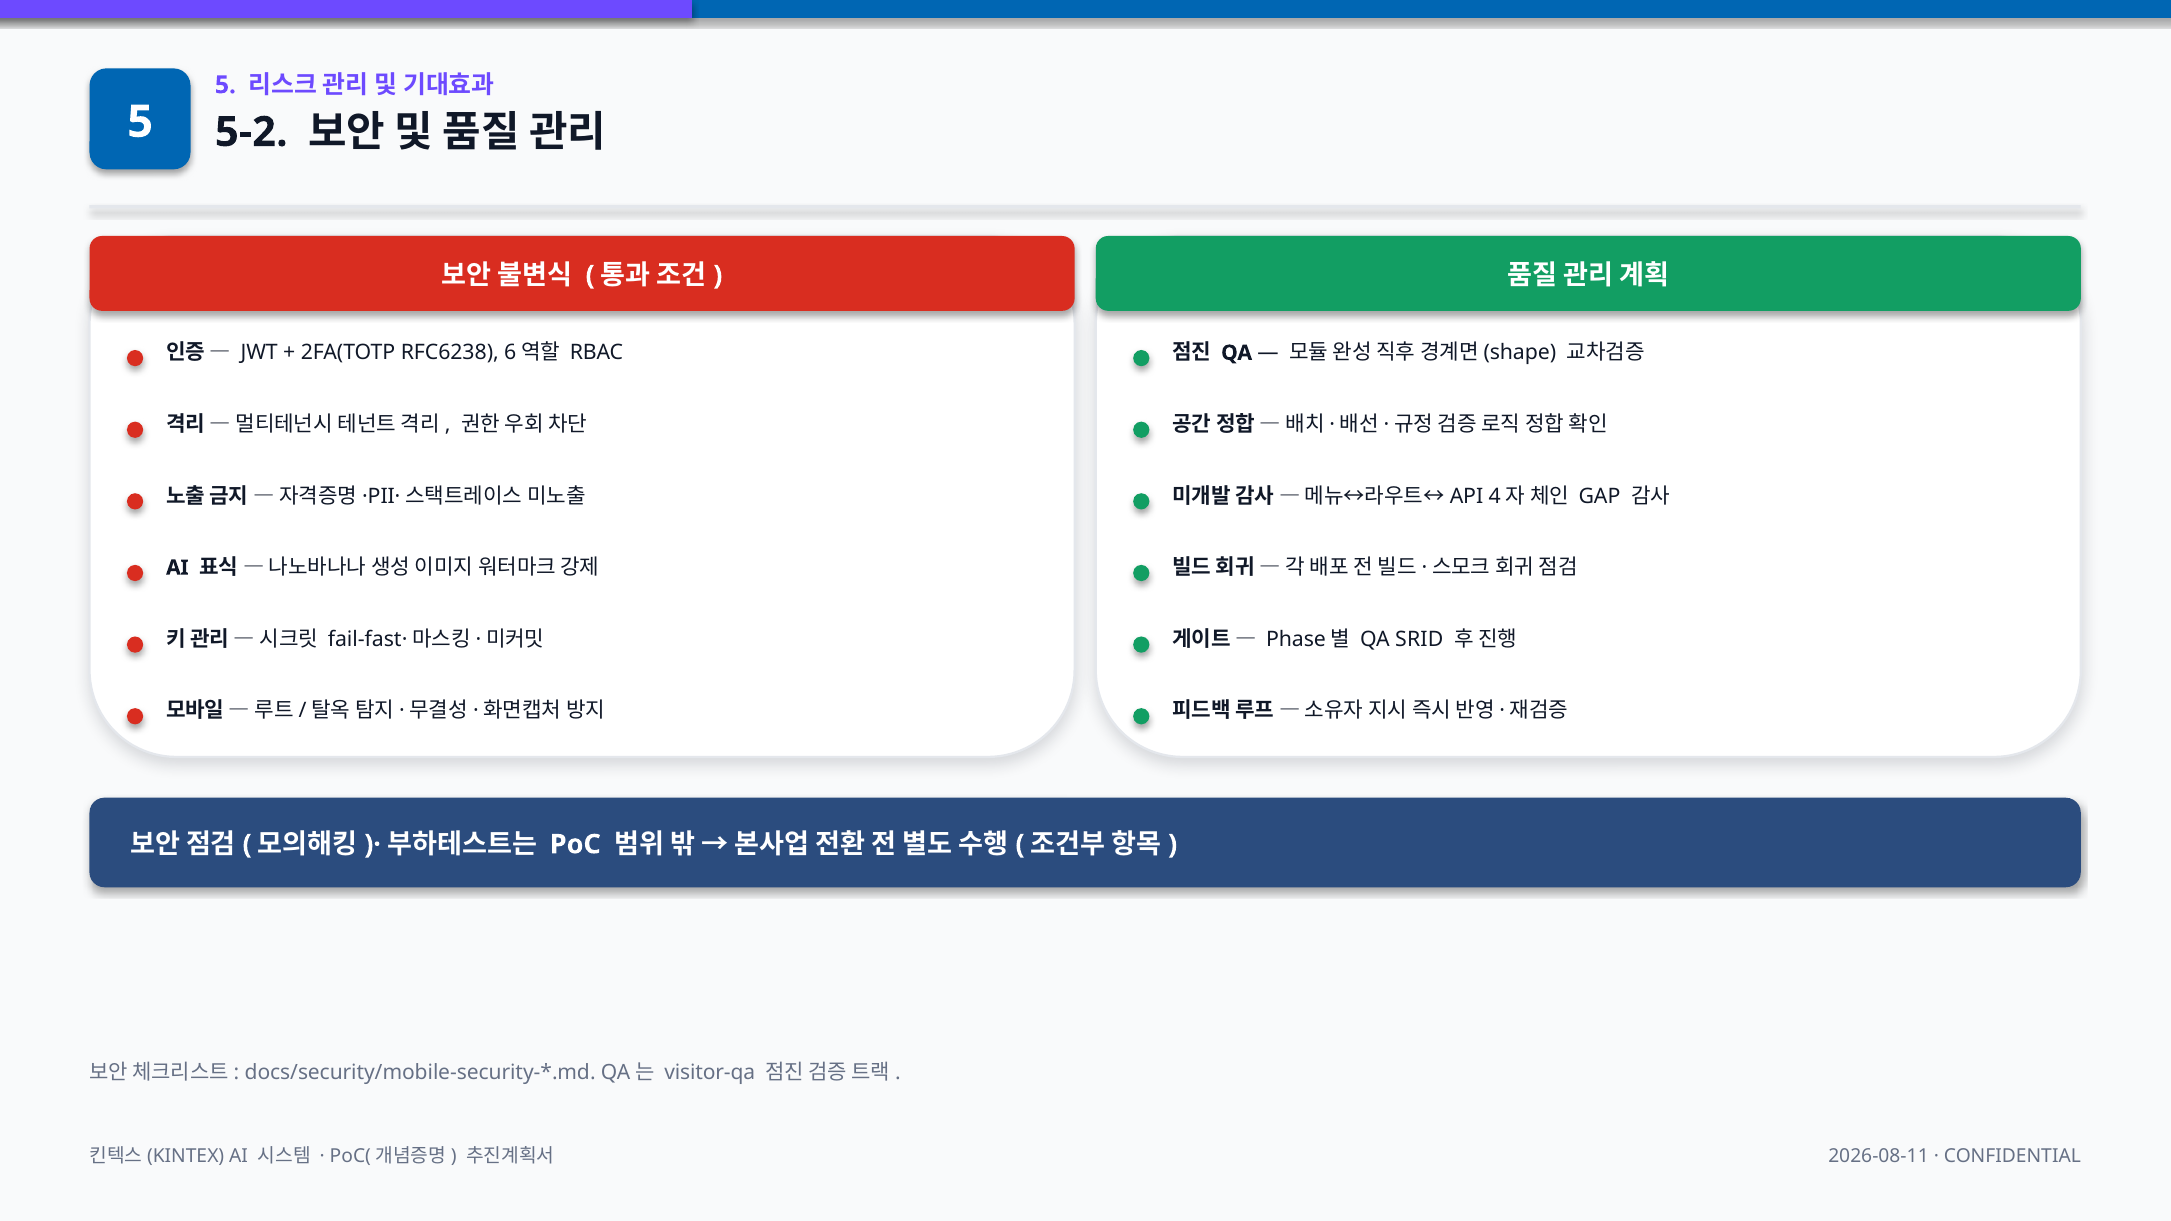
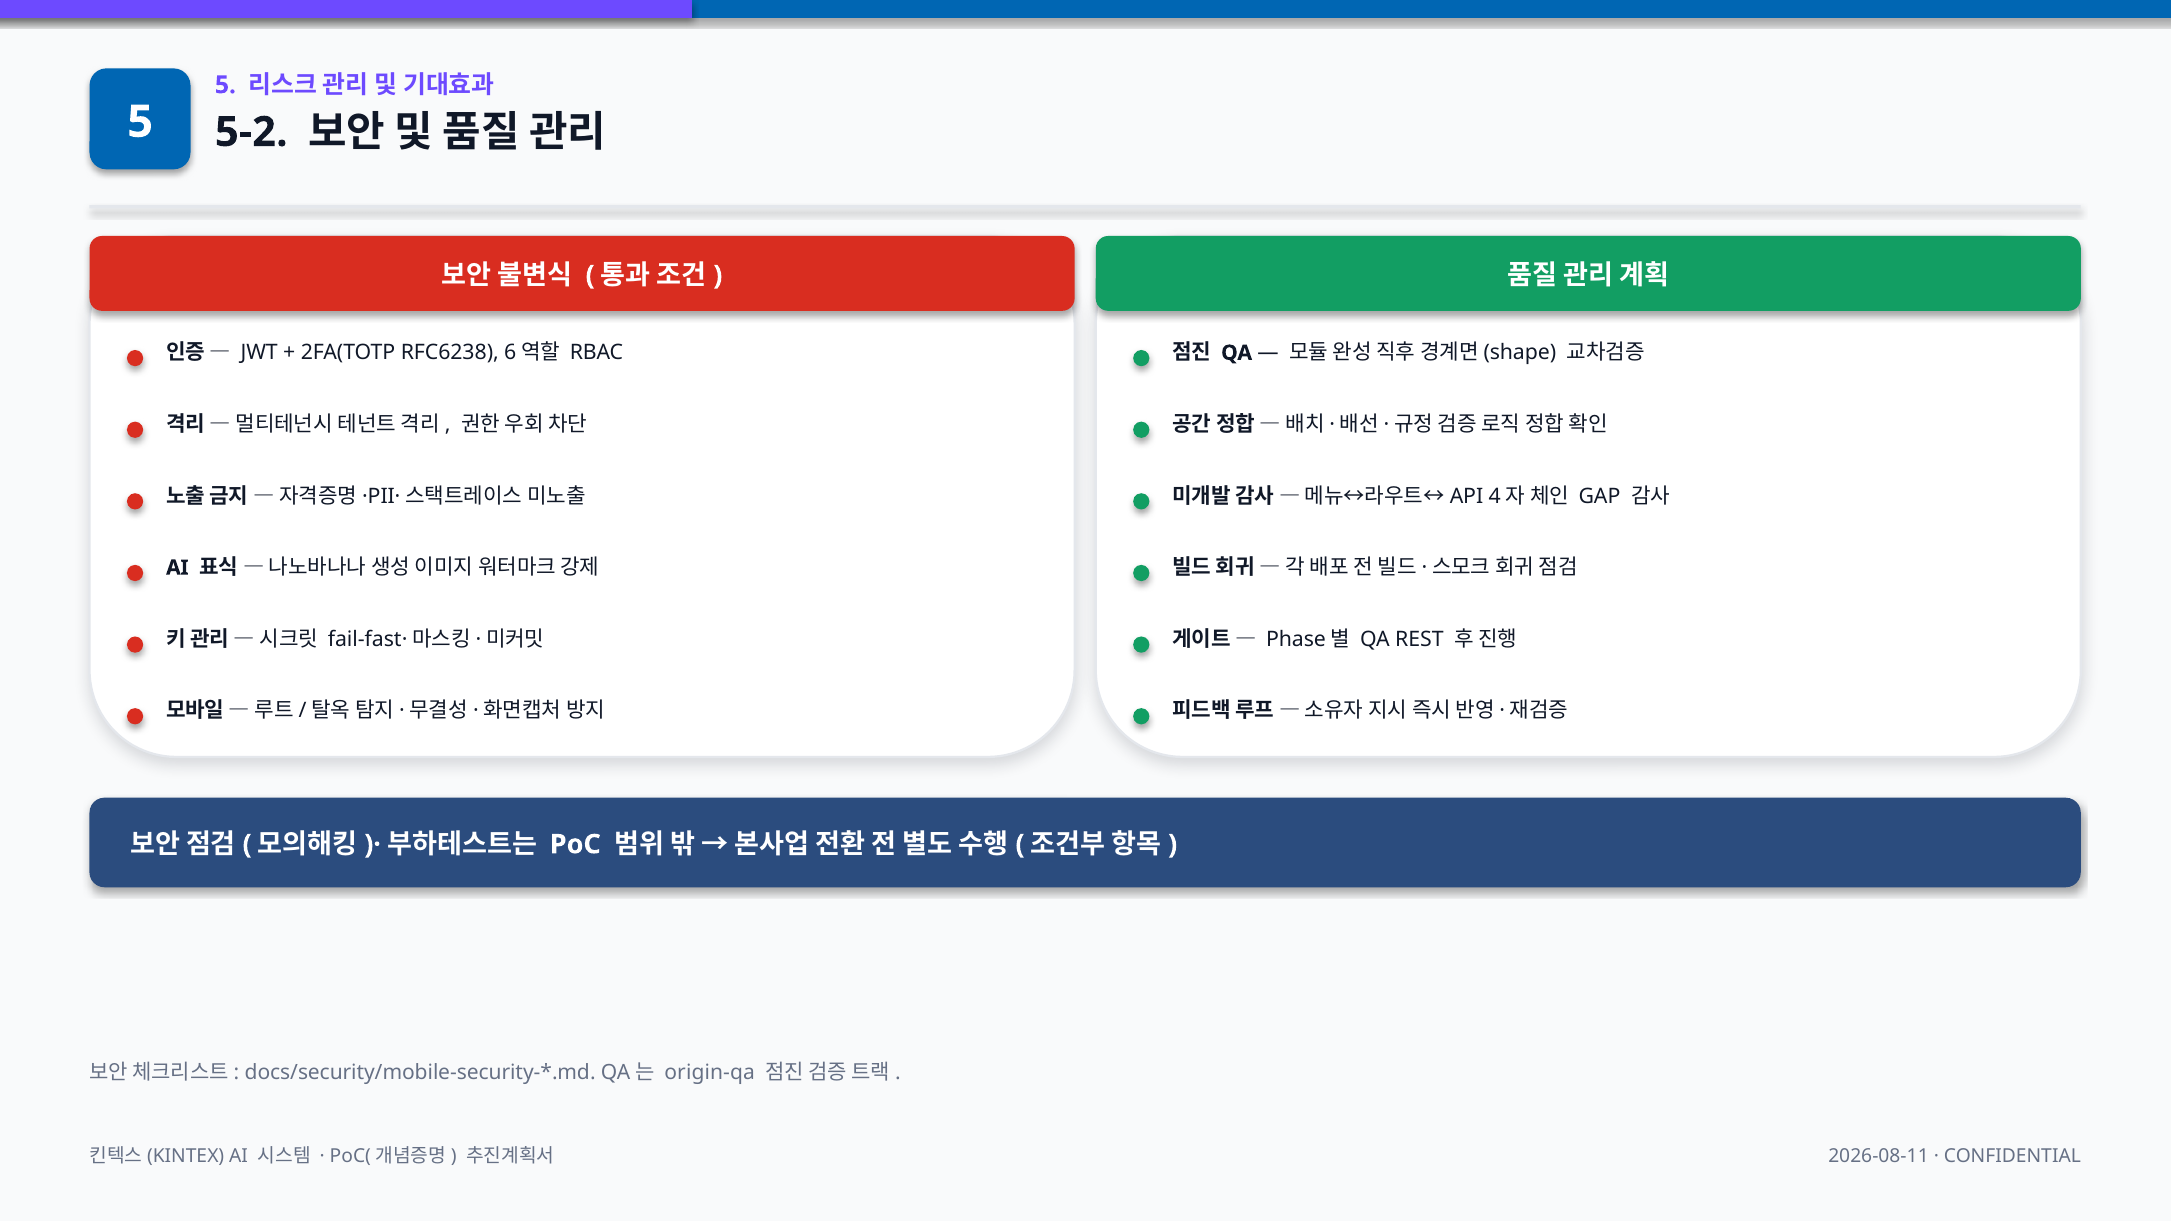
SRID: SRID -> REST
visitor-qa: visitor-qa -> origin-qa
